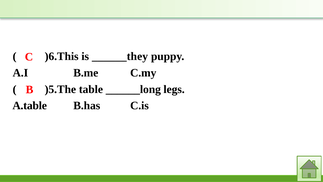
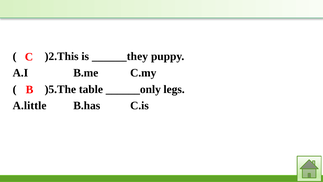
)6.This: )6.This -> )2.This
______long: ______long -> ______only
A.table: A.table -> A.little
